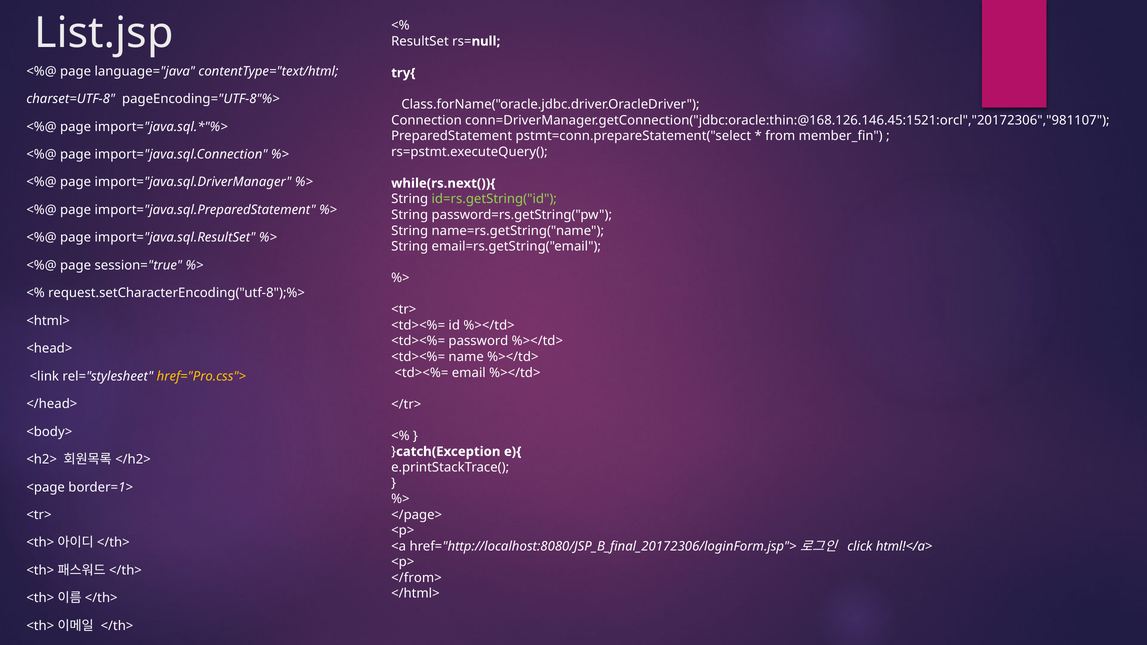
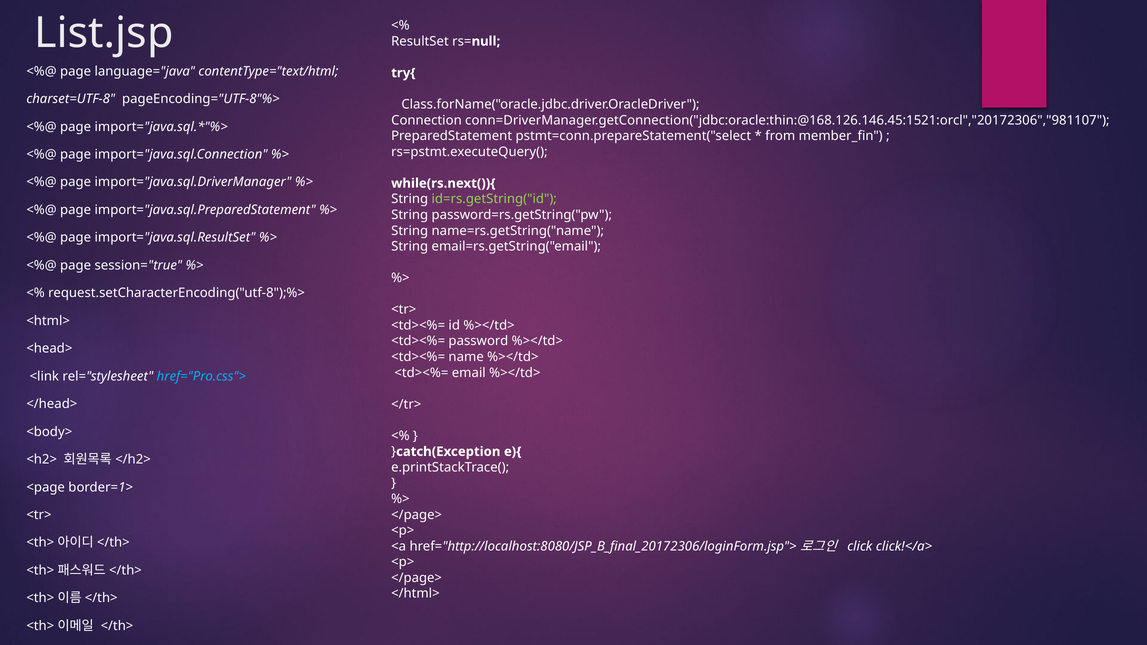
href="Pro.css"> colour: yellow -> light blue
html!</a>: html!</a> -> click!</a>
</from> at (417, 578): </from> -> </page>
